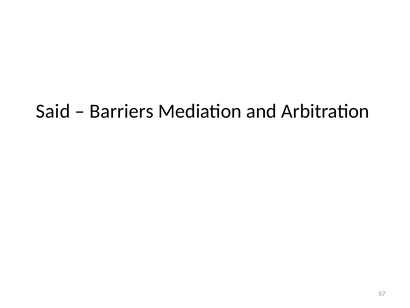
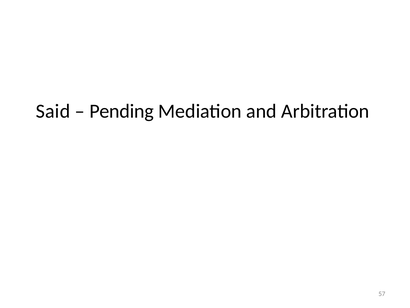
Barriers: Barriers -> Pending
